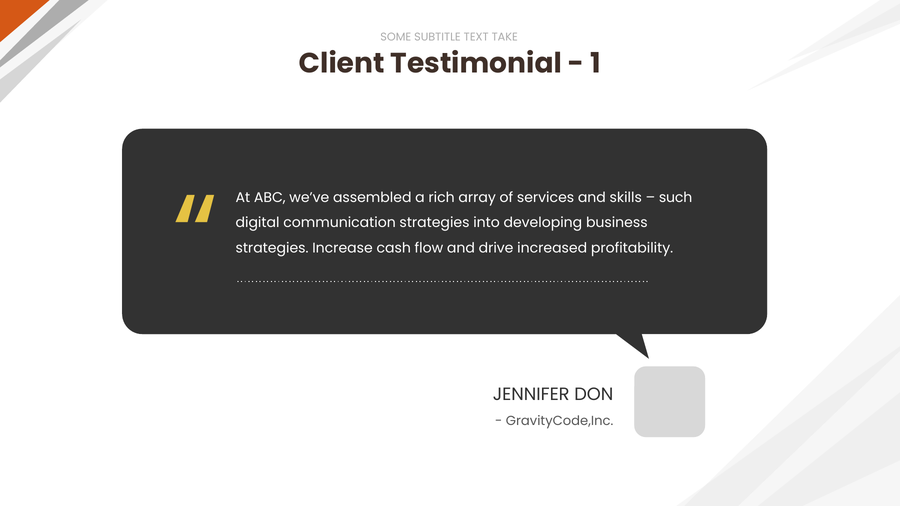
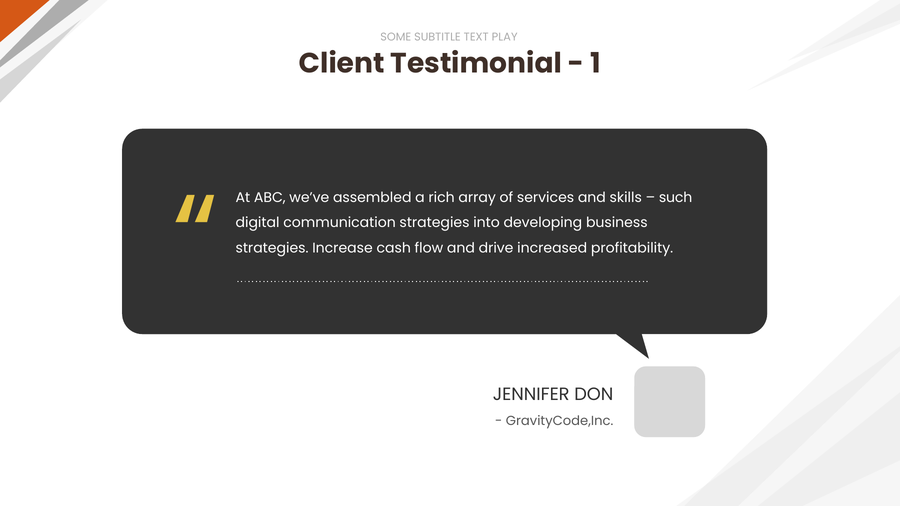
TAKE: TAKE -> PLAY
